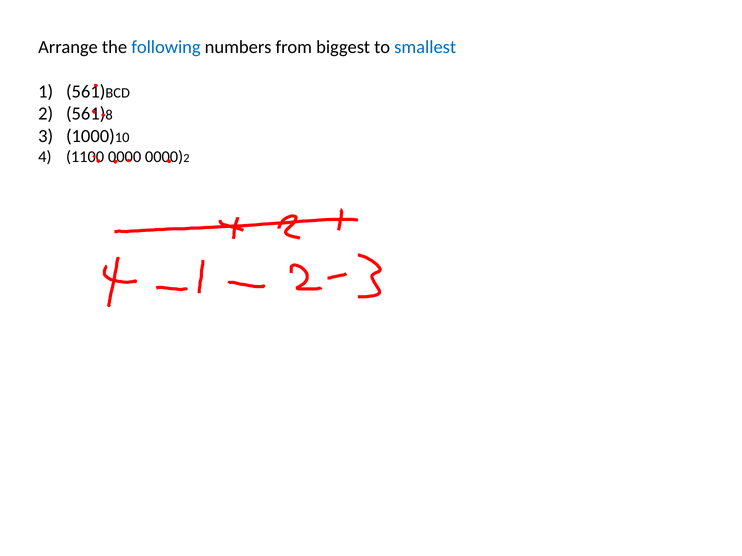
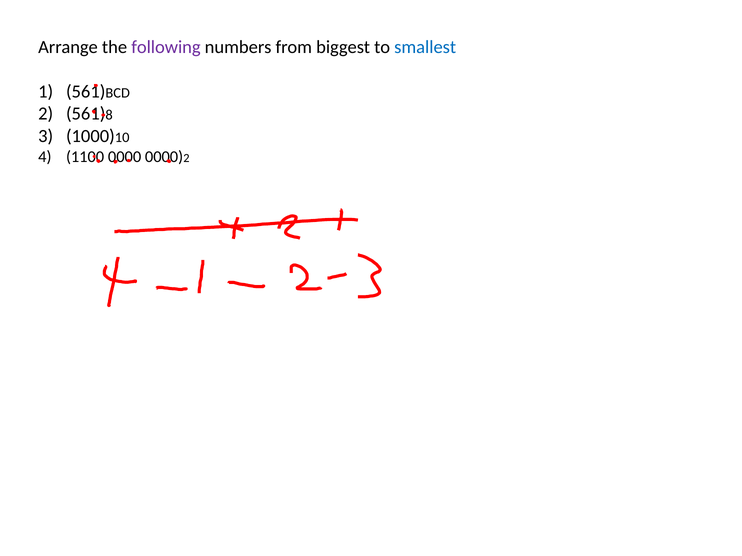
following colour: blue -> purple
